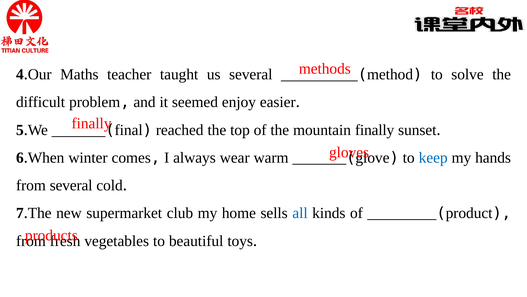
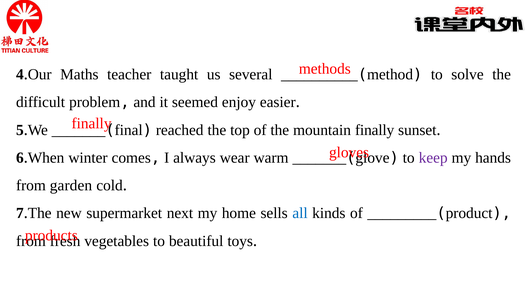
keep colour: blue -> purple
from several: several -> garden
club: club -> next
